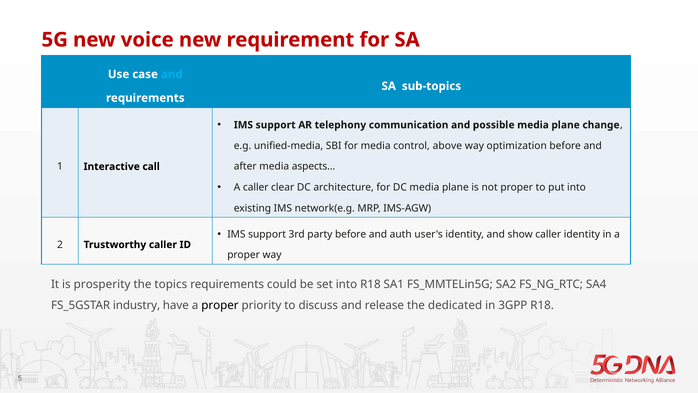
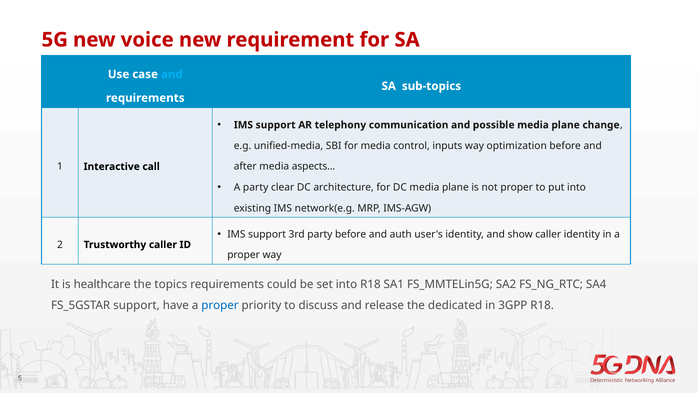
above: above -> inputs
A caller: caller -> party
prosperity: prosperity -> healthcare
FS_5GSTAR industry: industry -> support
proper at (220, 305) colour: black -> blue
